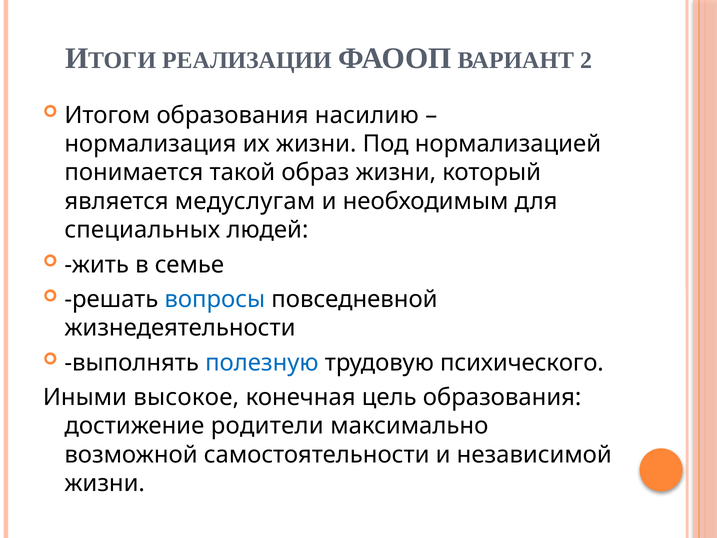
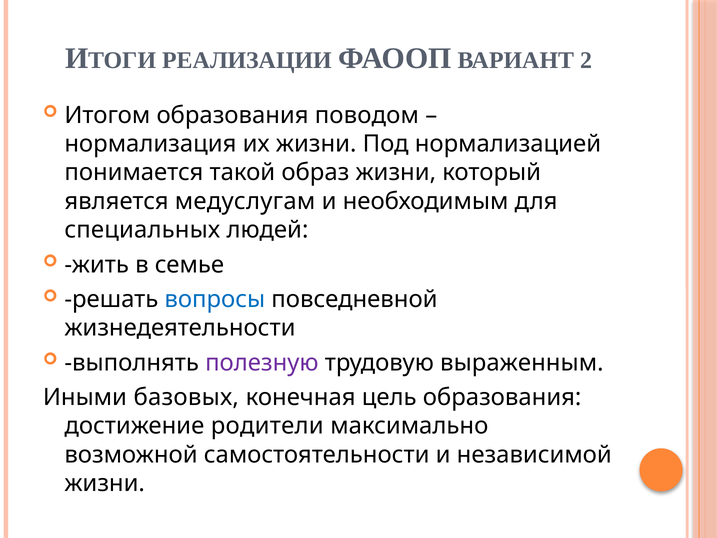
насилию: насилию -> поводом
полезную colour: blue -> purple
психического: психического -> выраженным
высокое: высокое -> базовых
